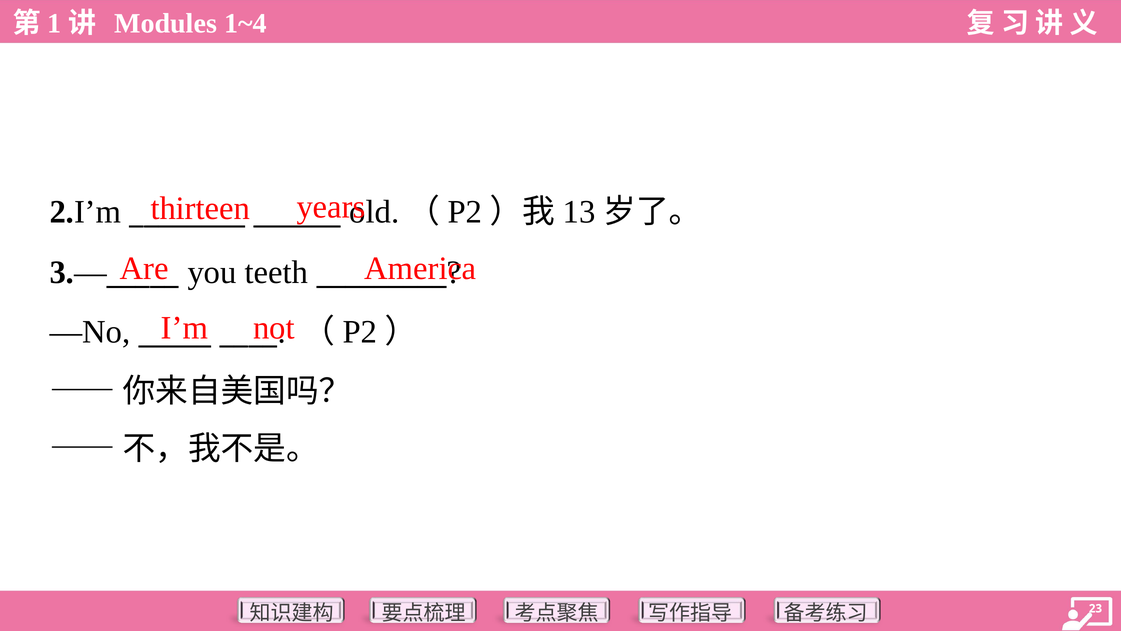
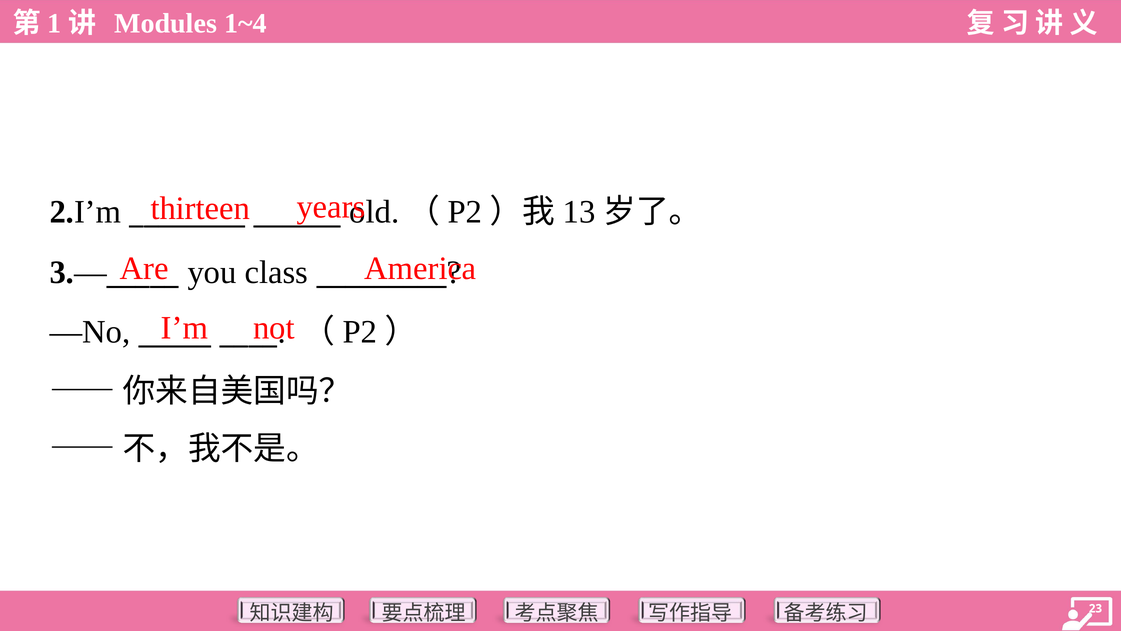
teeth: teeth -> class
